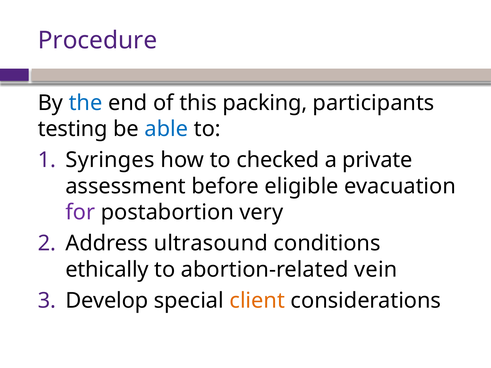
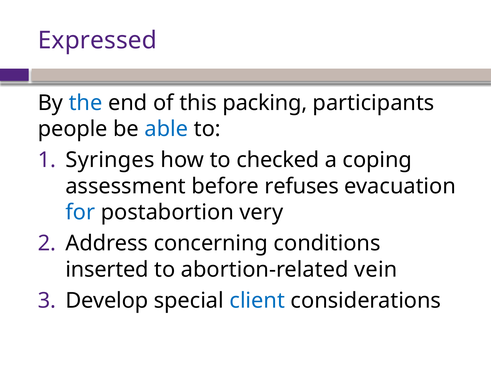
Procedure: Procedure -> Expressed
testing: testing -> people
private: private -> coping
eligible: eligible -> refuses
for colour: purple -> blue
ultrasound: ultrasound -> concerning
ethically: ethically -> inserted
client colour: orange -> blue
